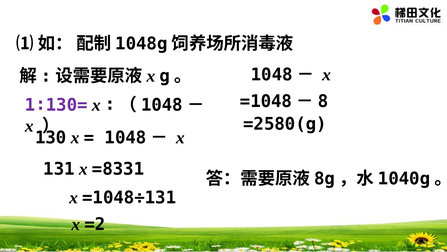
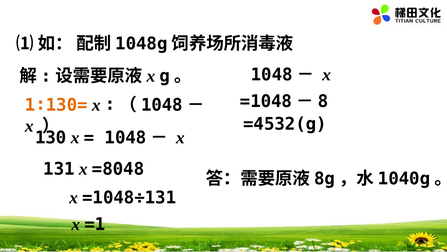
1∶130= colour: purple -> orange
=2580(g: =2580(g -> =4532(g
=8331: =8331 -> =8048
=2: =2 -> =1
